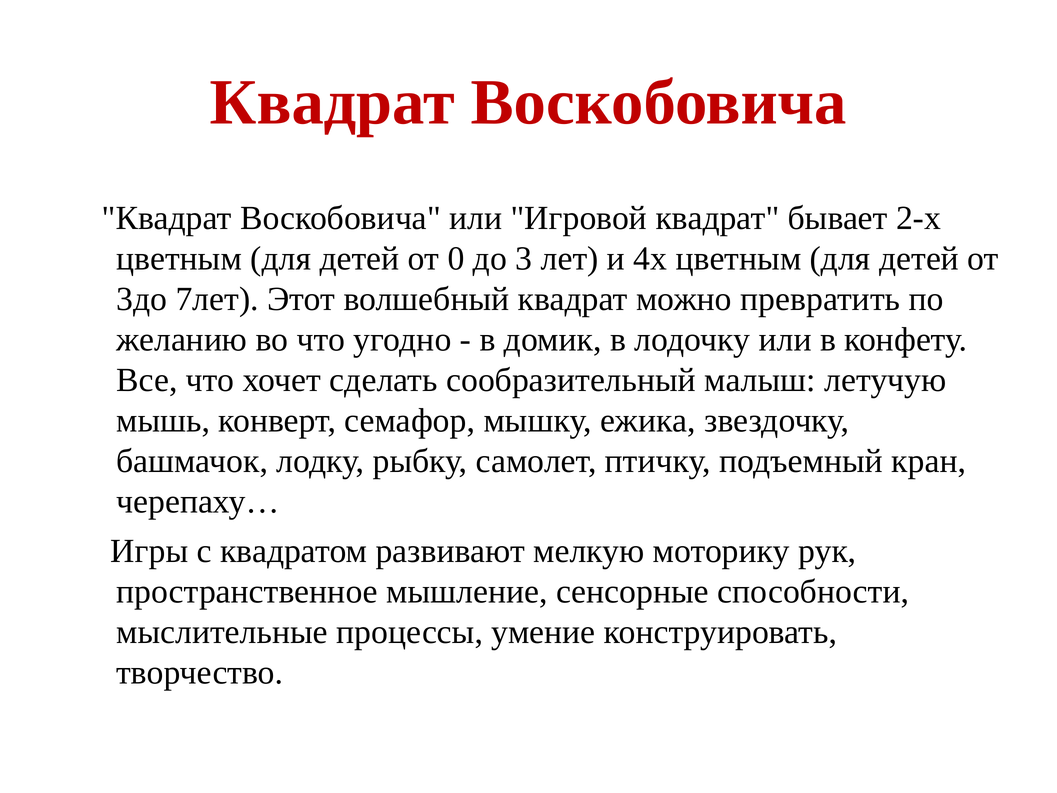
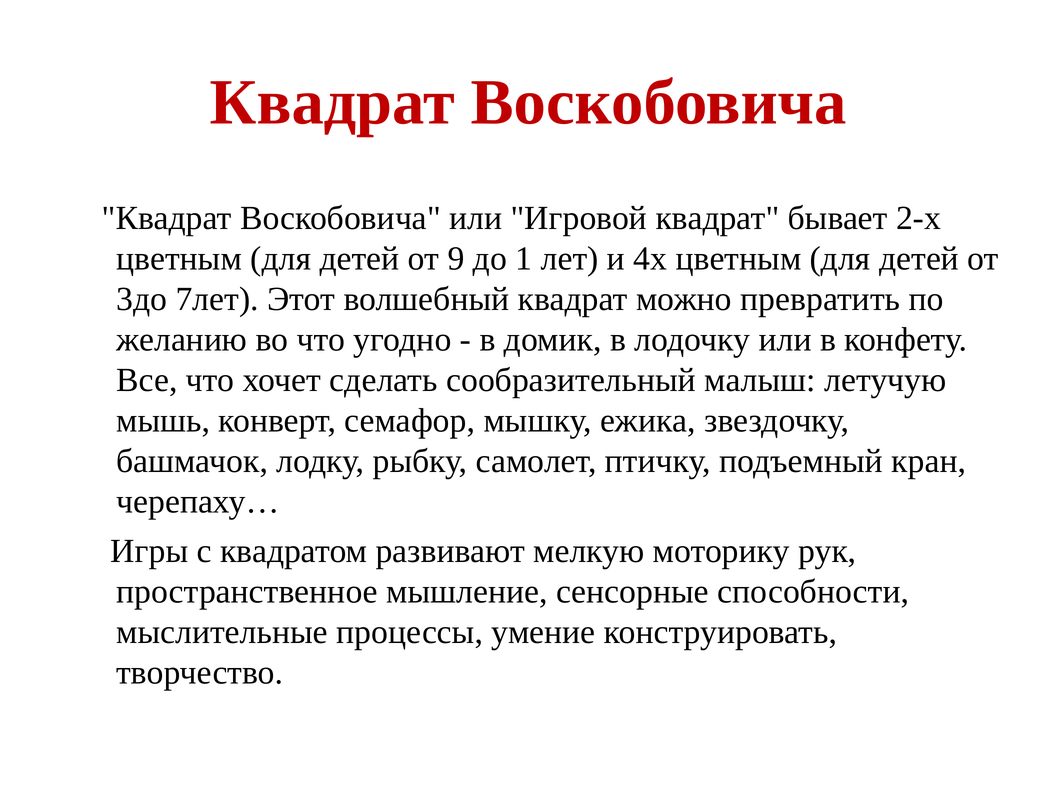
0: 0 -> 9
3: 3 -> 1
